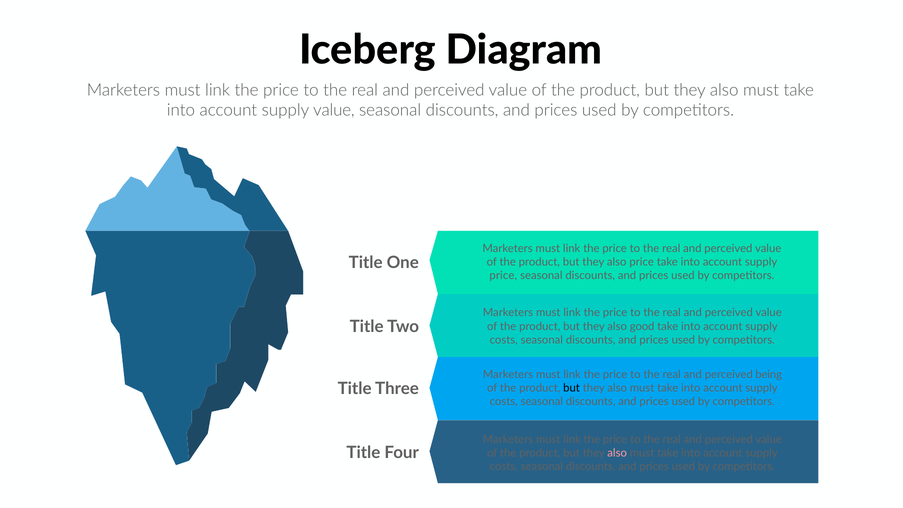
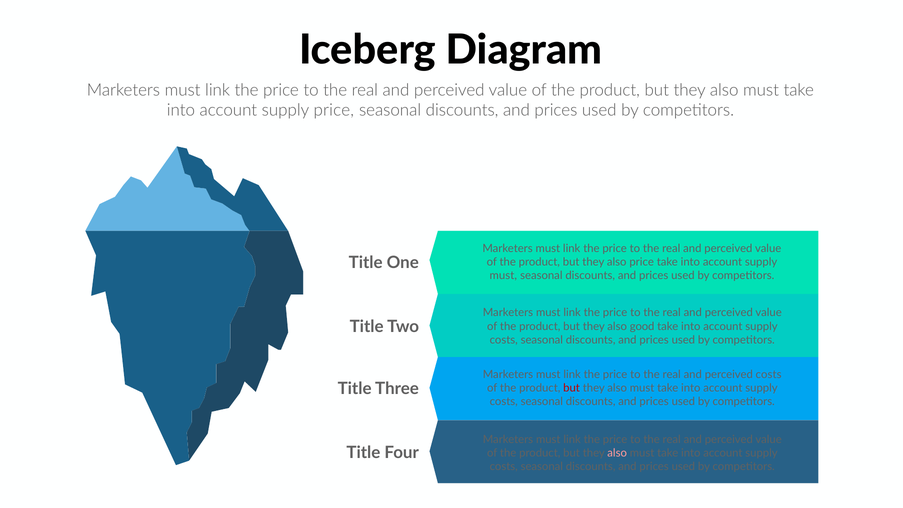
supply value: value -> price
price at (503, 276): price -> must
perceived being: being -> costs
but at (572, 388) colour: black -> red
